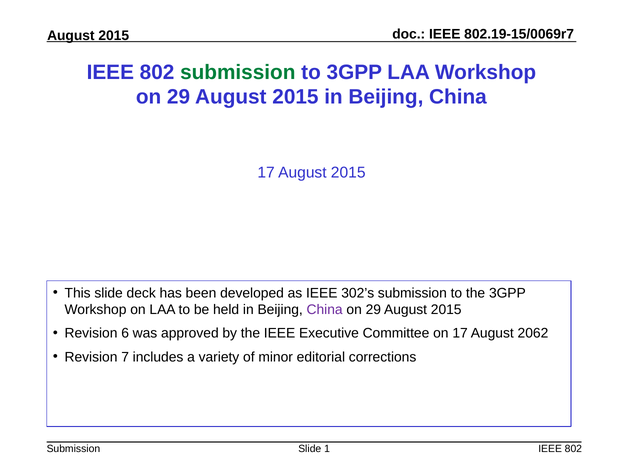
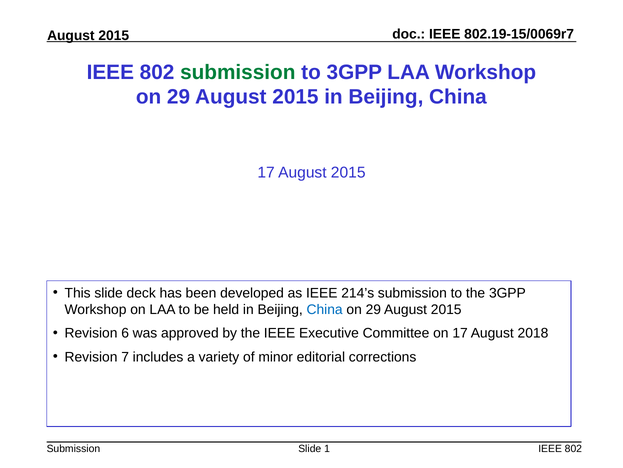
302’s: 302’s -> 214’s
China at (325, 309) colour: purple -> blue
2062: 2062 -> 2018
